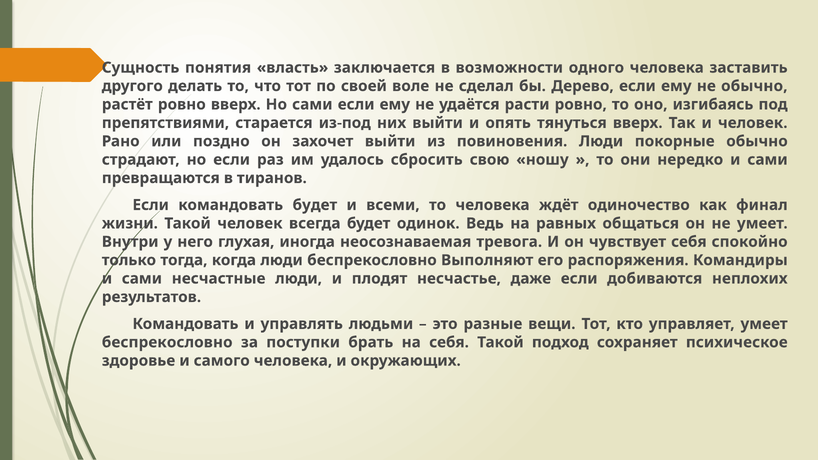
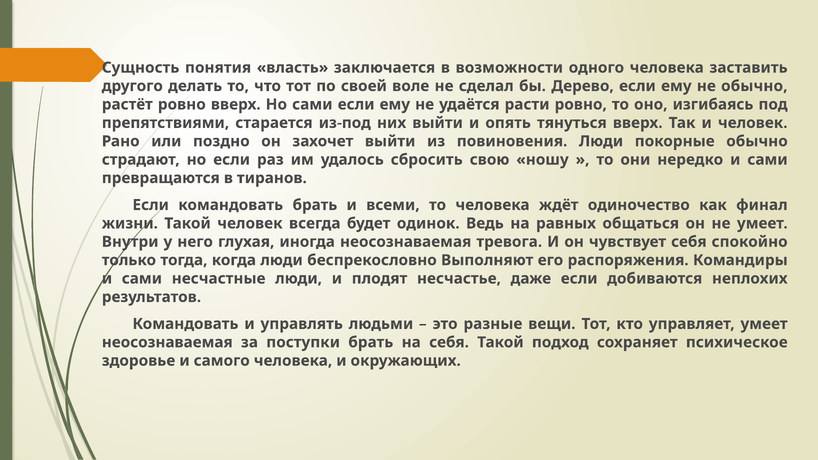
командовать будет: будет -> брать
беспрекословно at (167, 342): беспрекословно -> неосознаваемая
